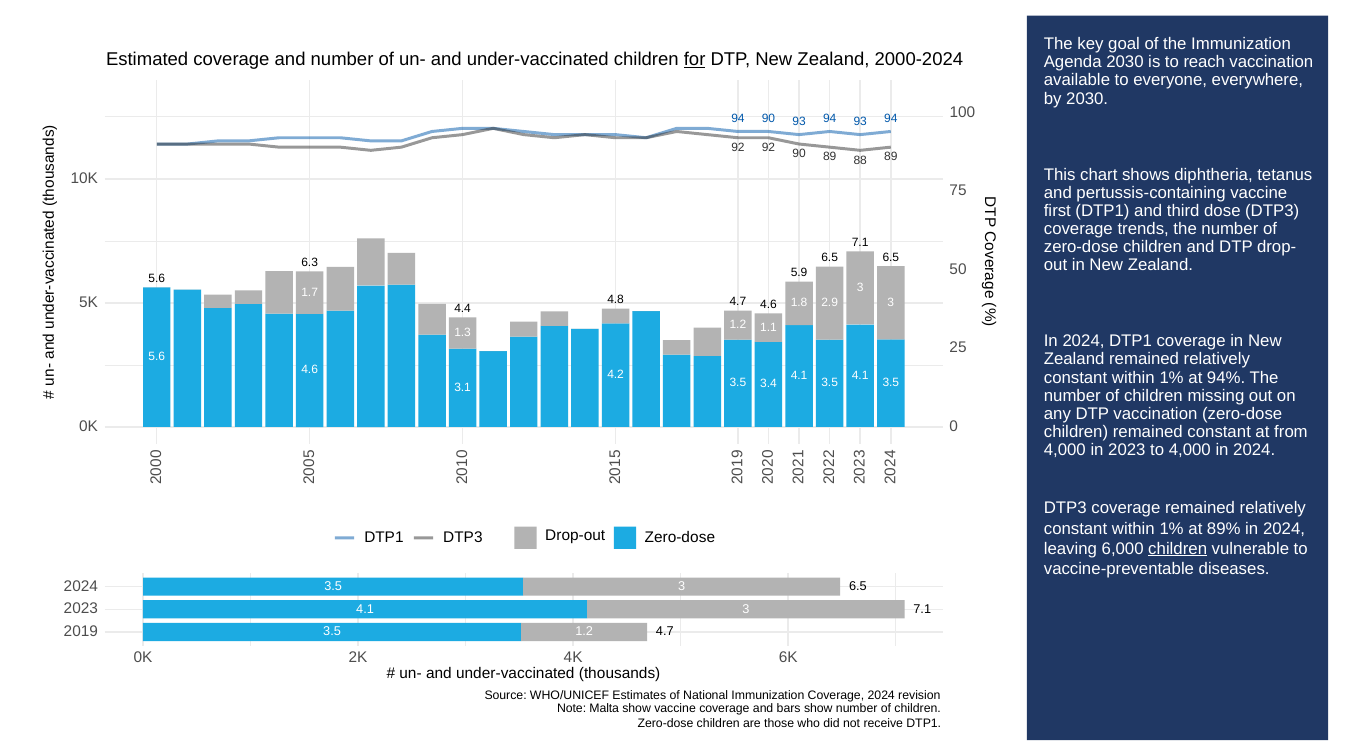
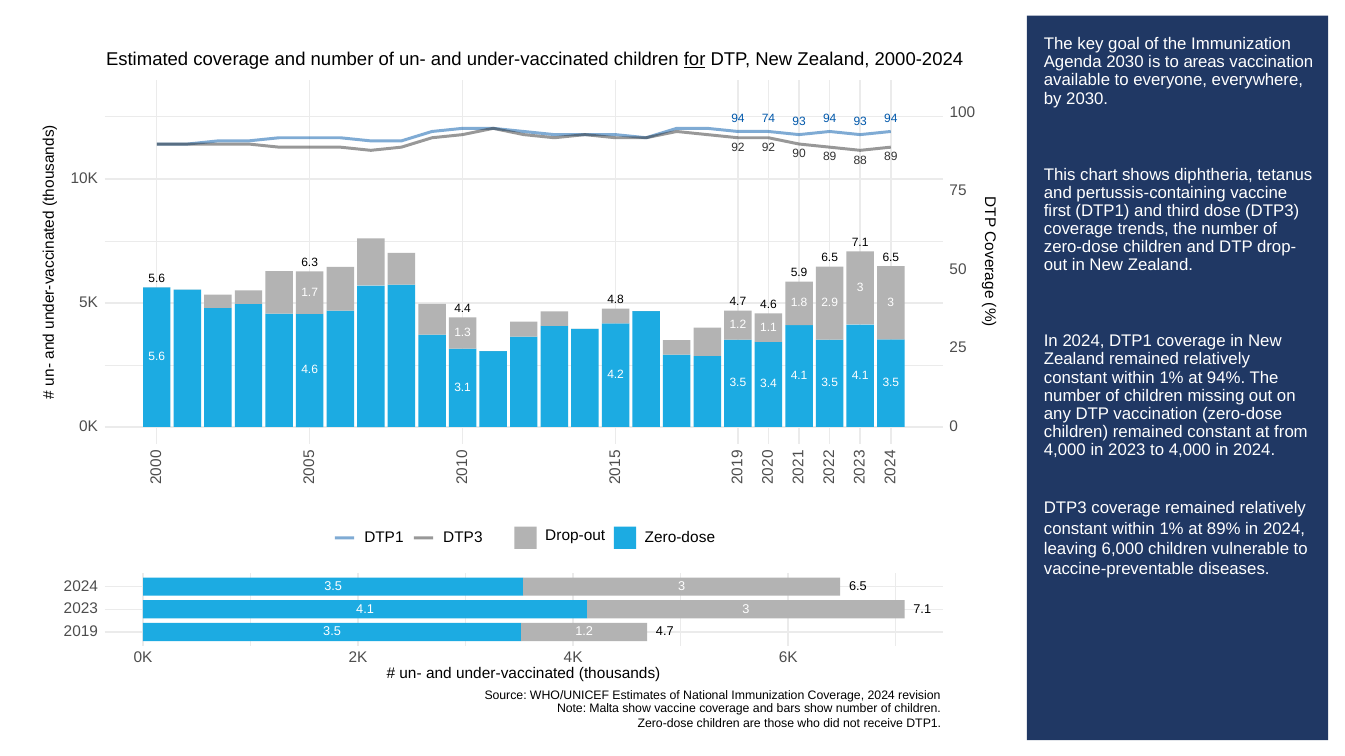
reach: reach -> areas
94 90: 90 -> 74
children at (1178, 549) underline: present -> none
